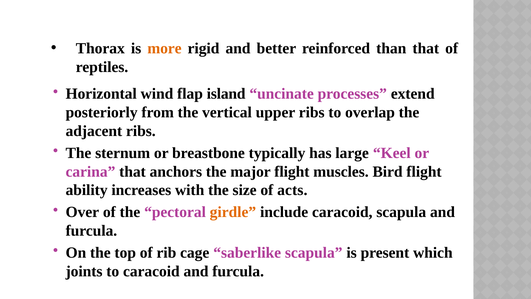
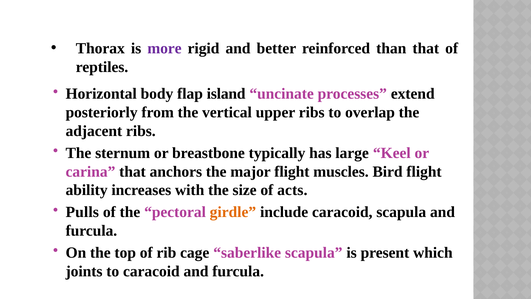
more colour: orange -> purple
wind: wind -> body
Over: Over -> Pulls
